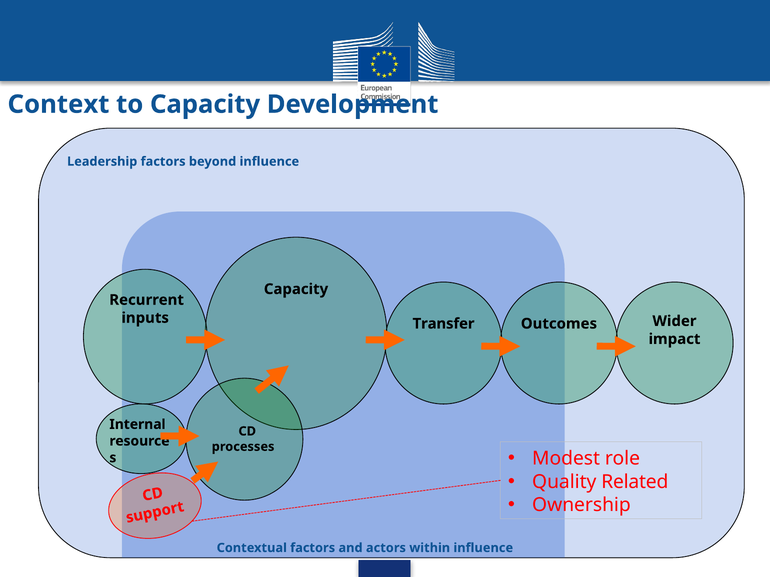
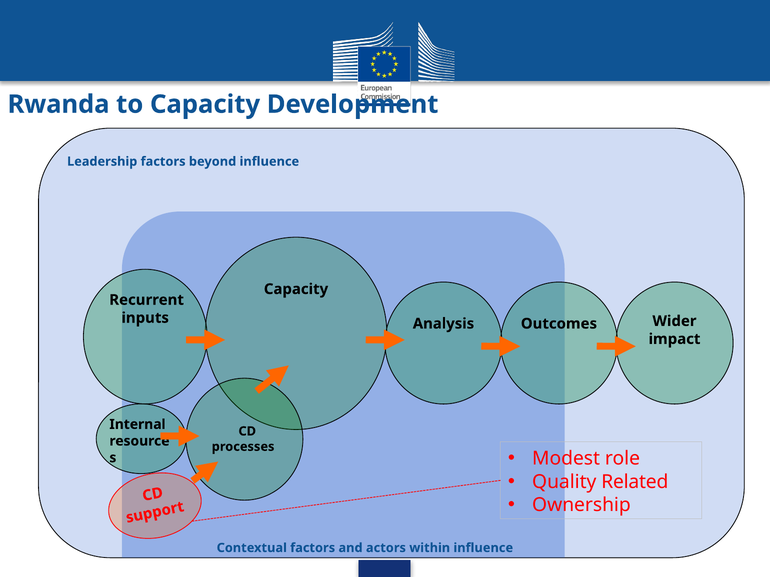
Context: Context -> Rwanda
Transfer: Transfer -> Analysis
